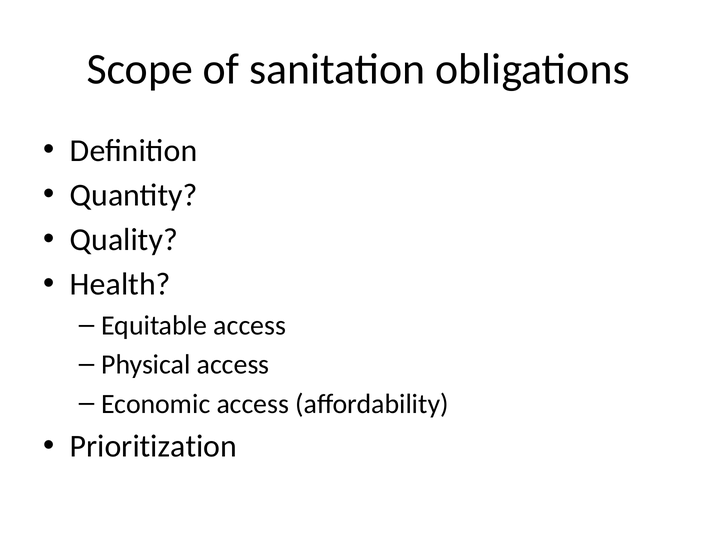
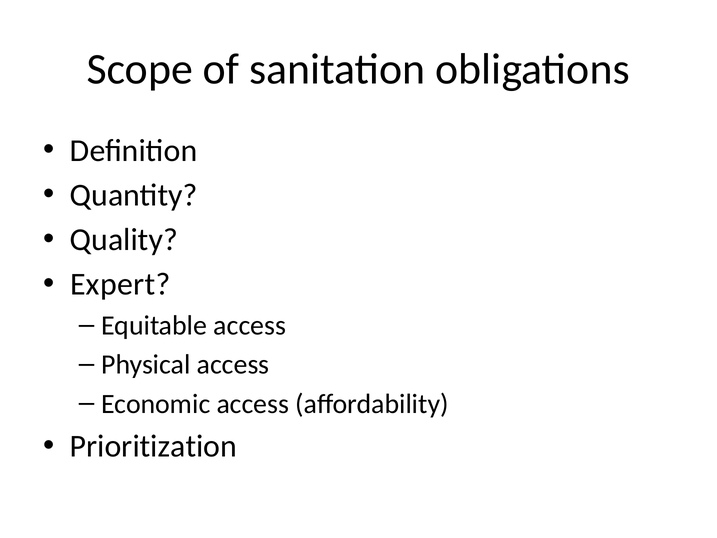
Health: Health -> Expert
